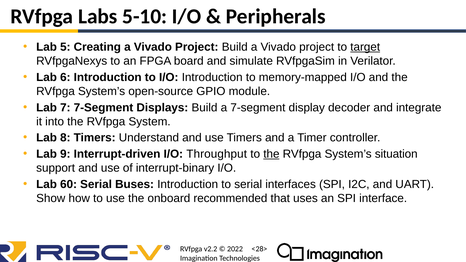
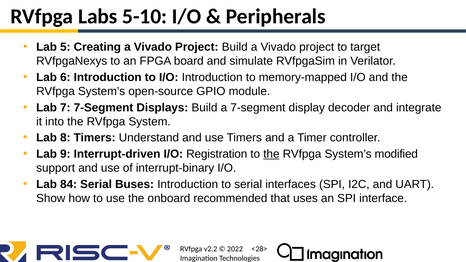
target underline: present -> none
Throughput: Throughput -> Registration
situation: situation -> modified
60: 60 -> 84
